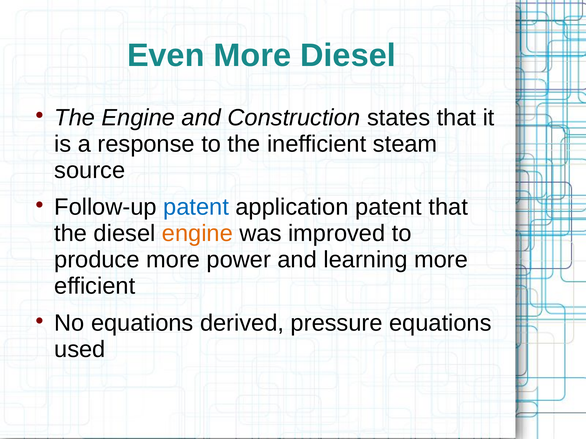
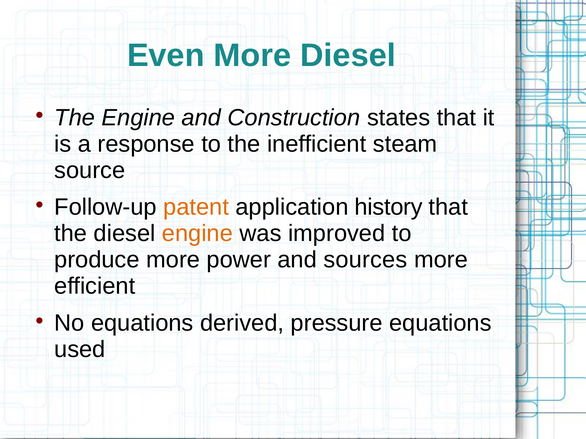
patent at (196, 207) colour: blue -> orange
application patent: patent -> history
learning: learning -> sources
